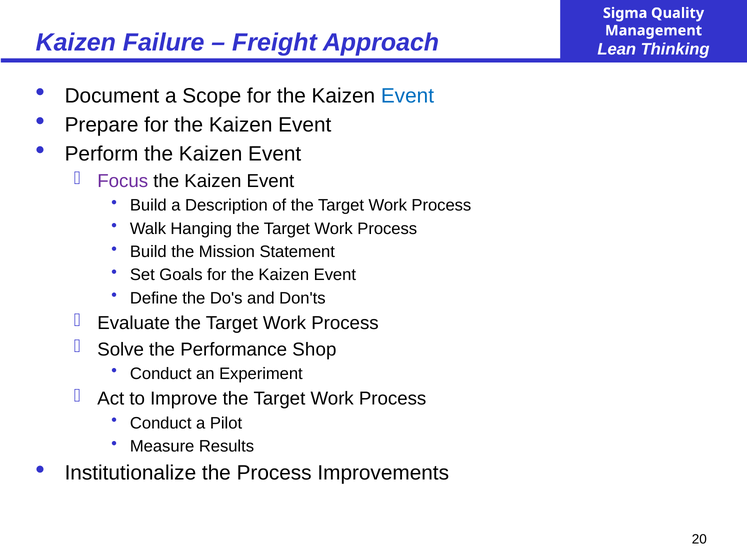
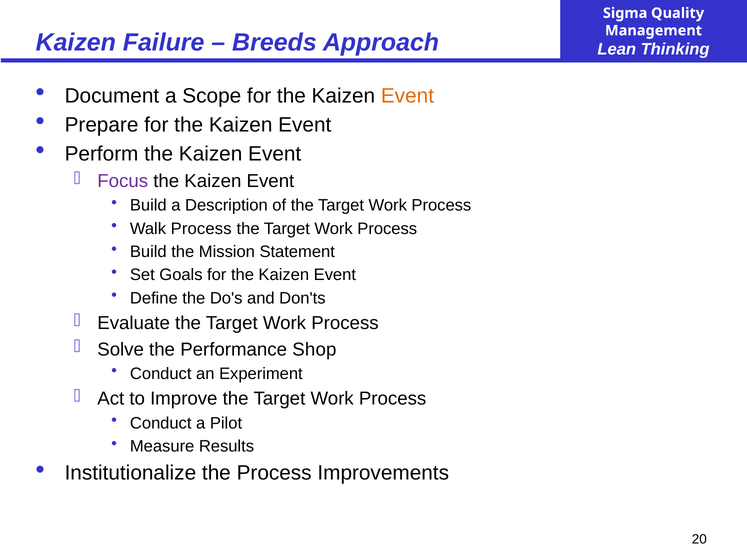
Freight: Freight -> Breeds
Event at (407, 96) colour: blue -> orange
Walk Hanging: Hanging -> Process
